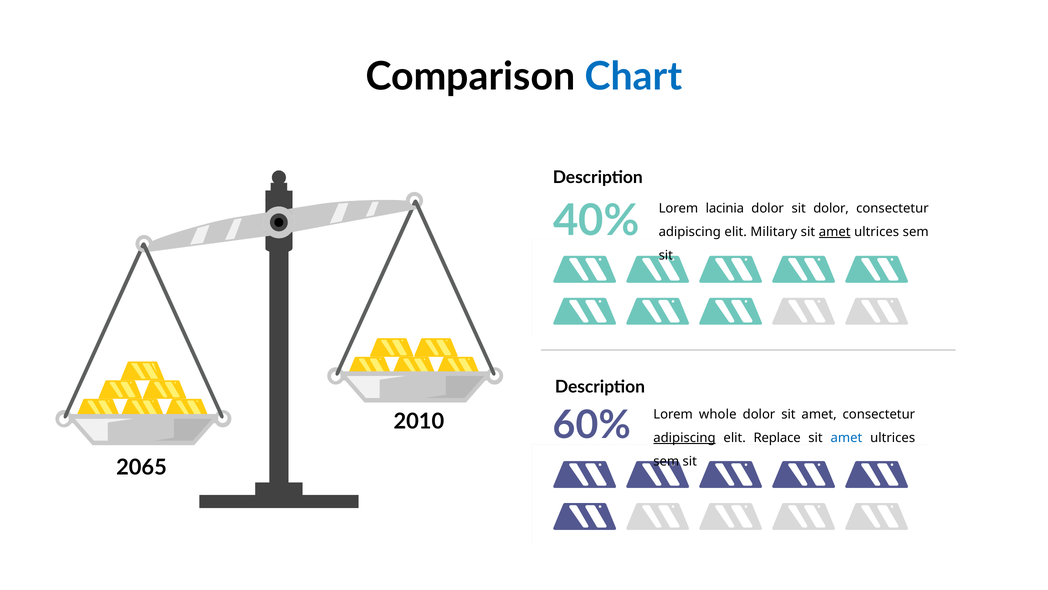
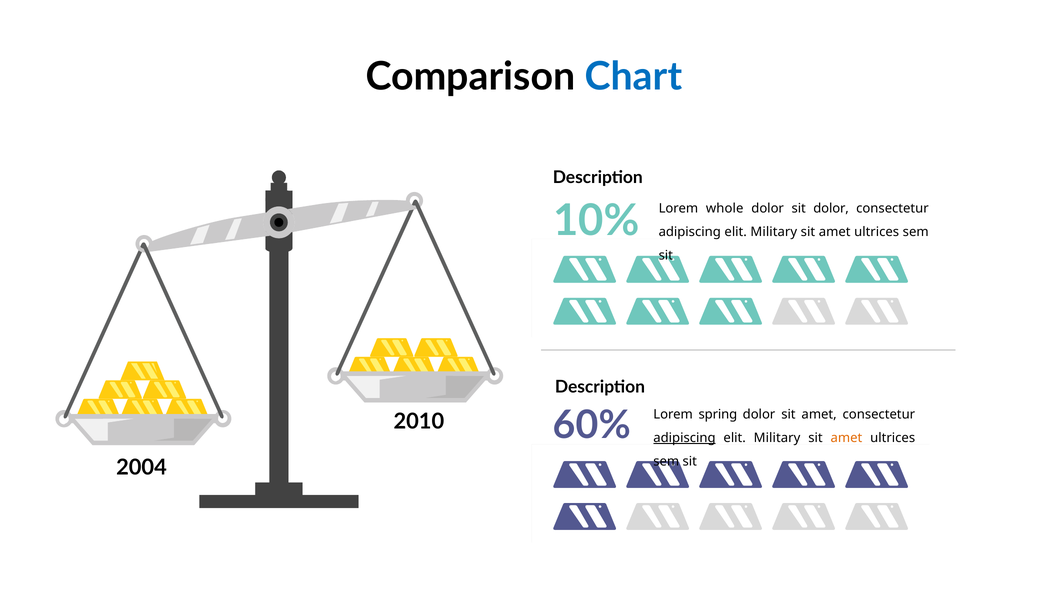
40%: 40% -> 10%
lacinia: lacinia -> whole
amet at (835, 232) underline: present -> none
whole: whole -> spring
Replace at (777, 438): Replace -> Military
amet at (846, 438) colour: blue -> orange
2065: 2065 -> 2004
